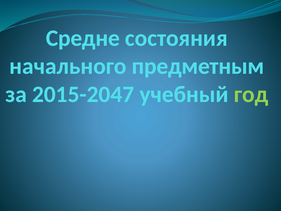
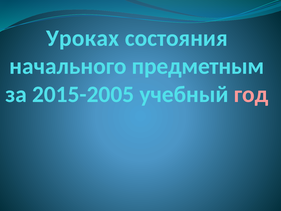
Средне: Средне -> Уроках
2015-2047: 2015-2047 -> 2015-2005
год colour: light green -> pink
